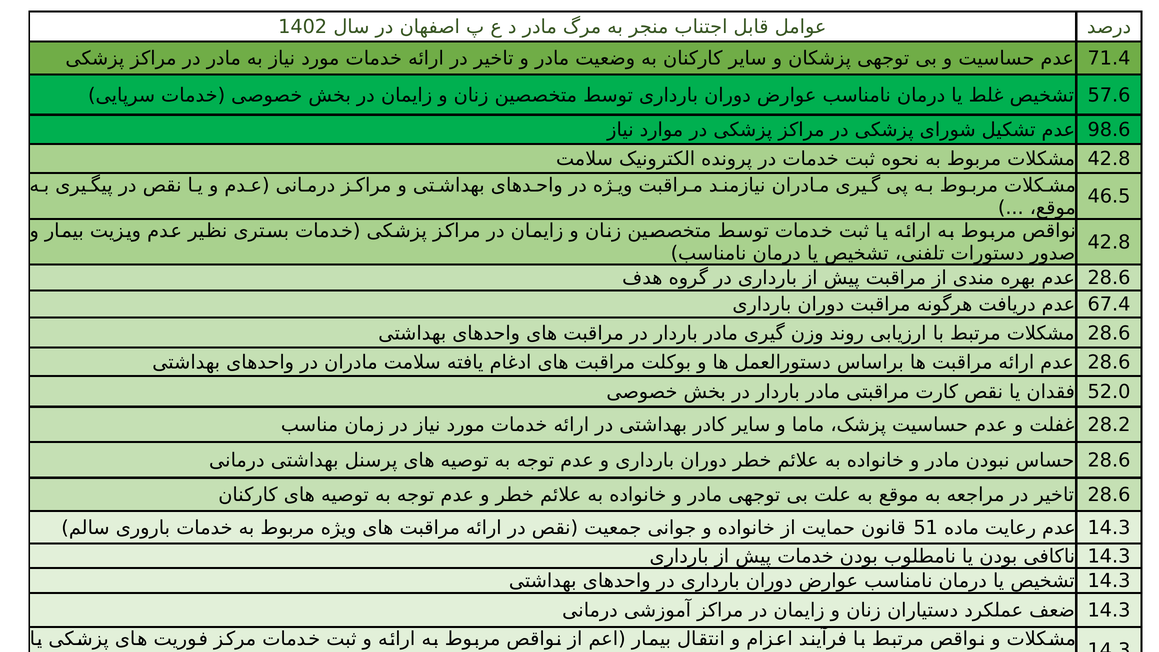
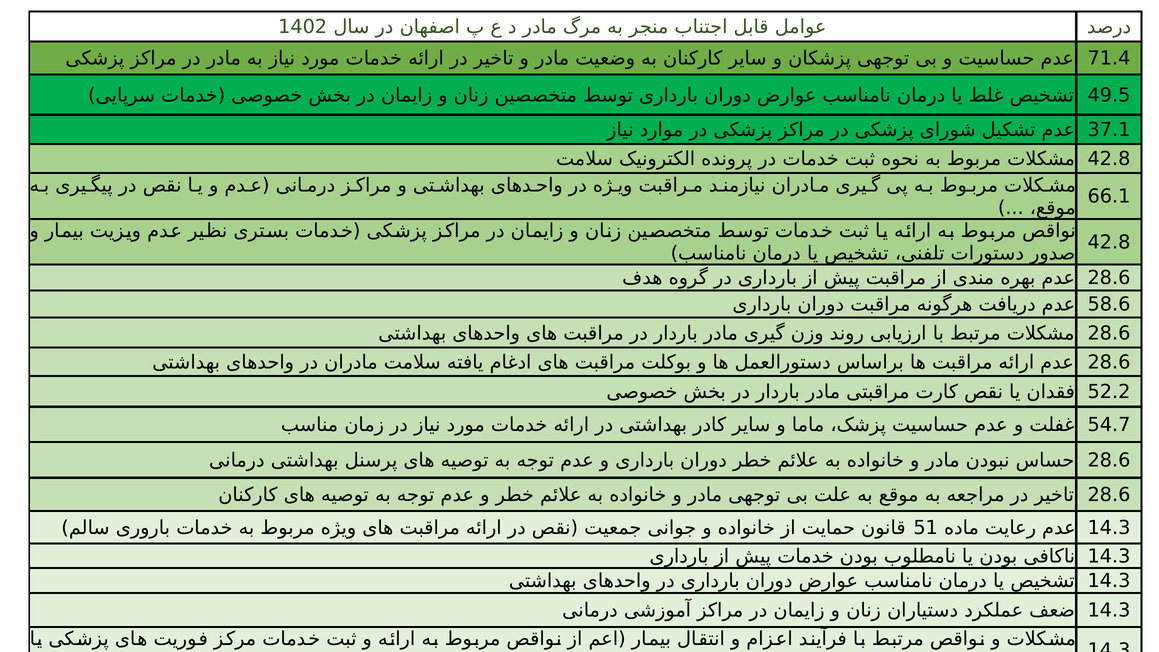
57.6: 57.6 -> 49.5
98.6: 98.6 -> 37.1
46.5: 46.5 -> 66.1
67.4: 67.4 -> 58.6
52.0: 52.0 -> 52.2
28.2: 28.2 -> 54.7
